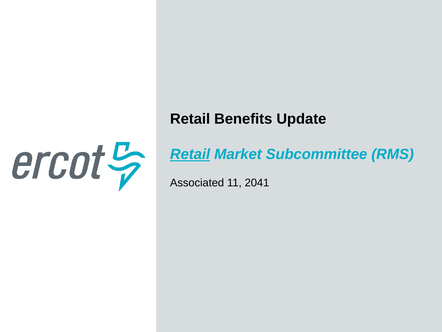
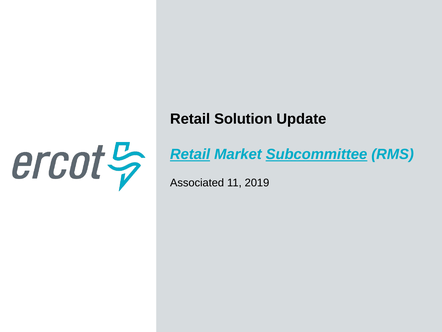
Benefits: Benefits -> Solution
Subcommittee underline: none -> present
2041: 2041 -> 2019
